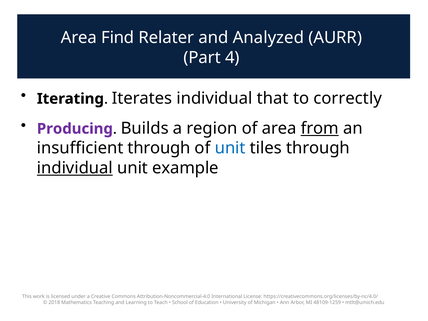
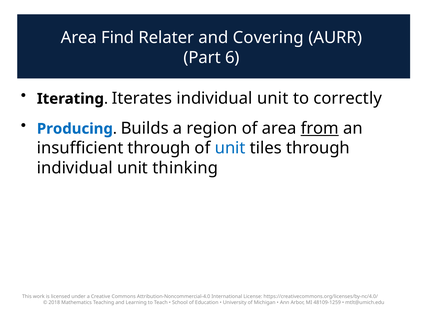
Analyzed: Analyzed -> Covering
4: 4 -> 6
Iterates individual that: that -> unit
Producing colour: purple -> blue
individual at (75, 168) underline: present -> none
example: example -> thinking
